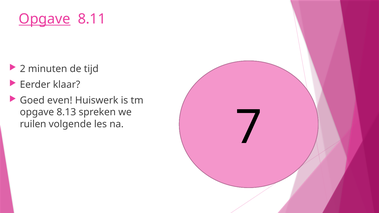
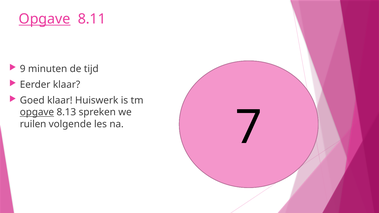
2: 2 -> 9
Goed even: even -> klaar
opgave at (37, 112) underline: none -> present
